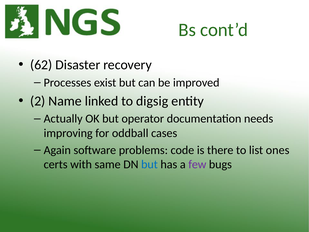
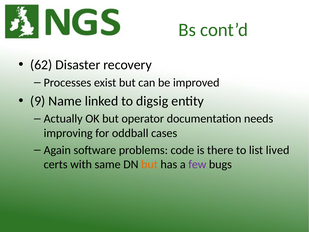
2: 2 -> 9
ones: ones -> lived
but at (149, 164) colour: blue -> orange
